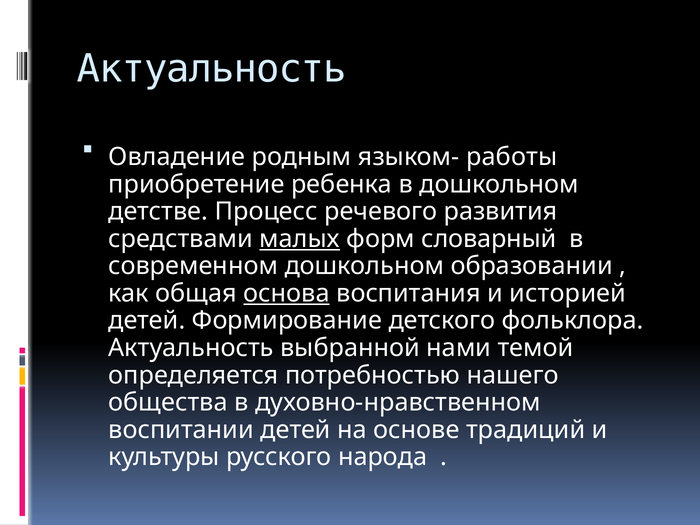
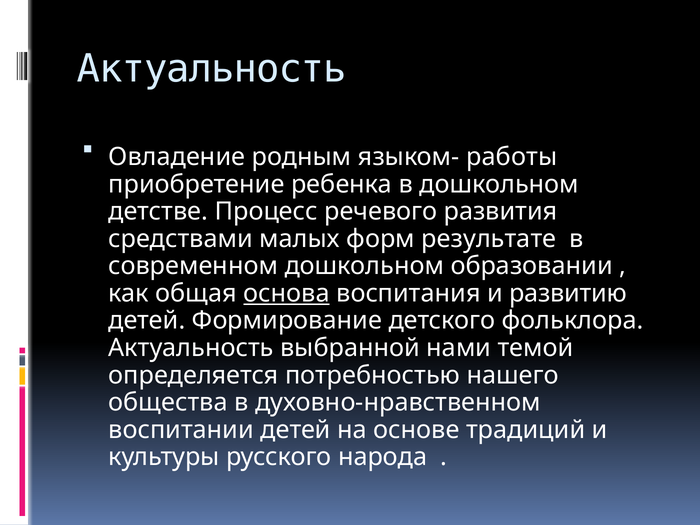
малых underline: present -> none
словарный: словарный -> результате
историей: историей -> развитию
